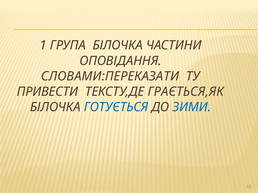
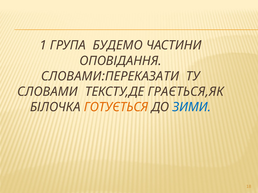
ГРУПА БІЛОЧКА: БІЛОЧКА -> БУДЕМО
ПРИВЕСТИ: ПРИВЕСТИ -> СЛОВАМИ
ГОТУЄТЬСЯ colour: blue -> orange
